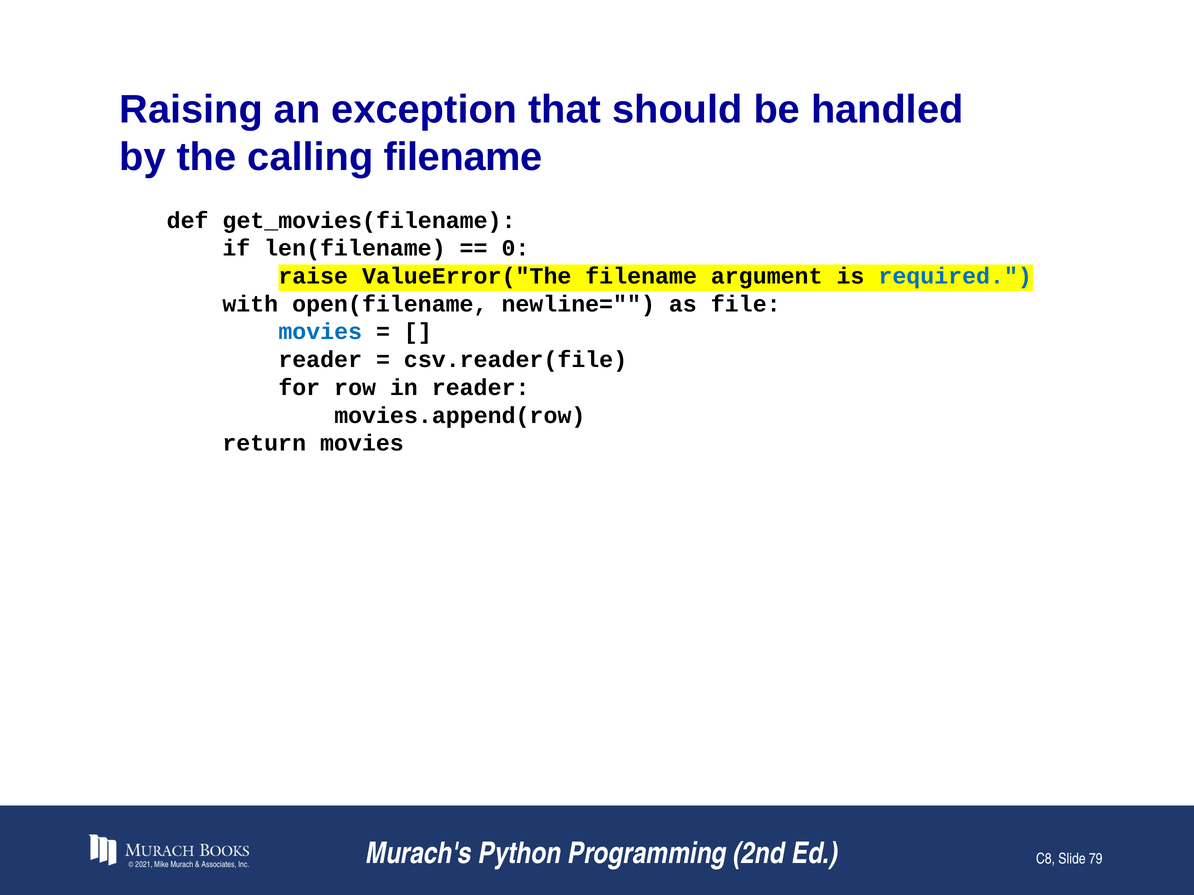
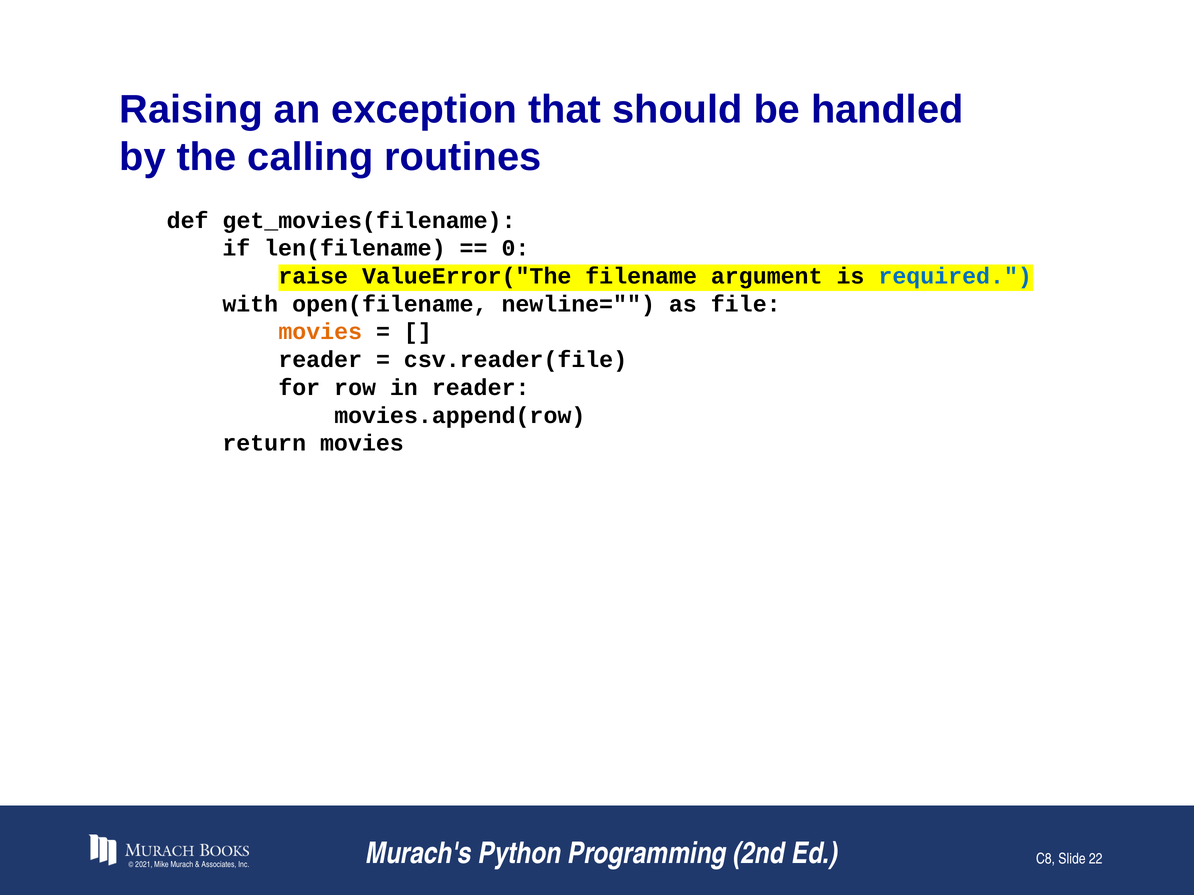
calling filename: filename -> routines
movies at (320, 332) colour: blue -> orange
79: 79 -> 22
